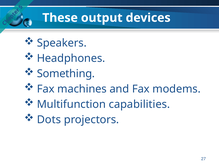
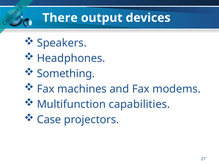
These: These -> There
Dots: Dots -> Case
